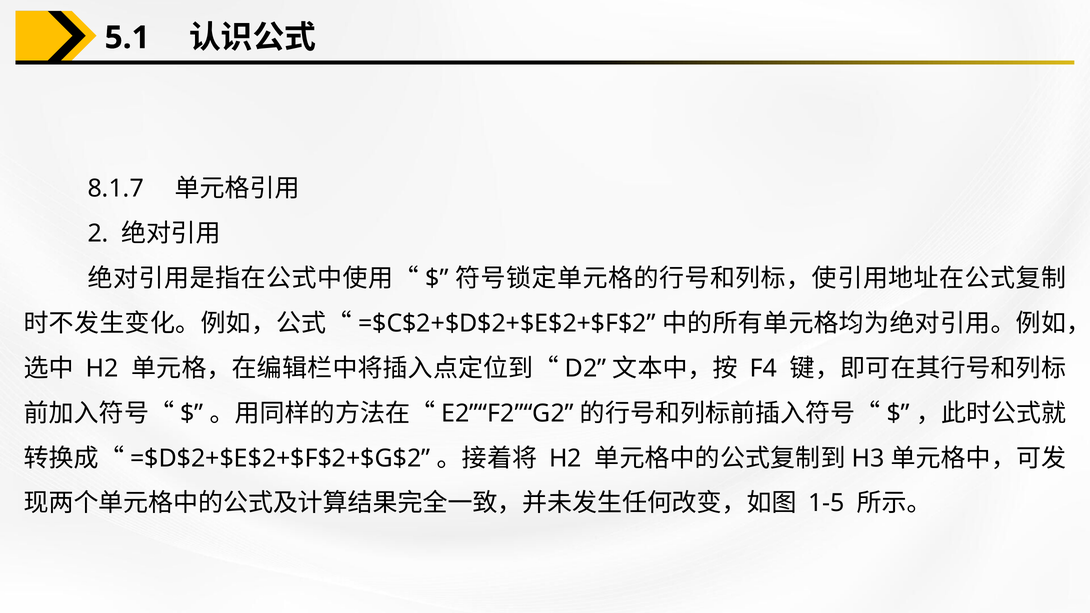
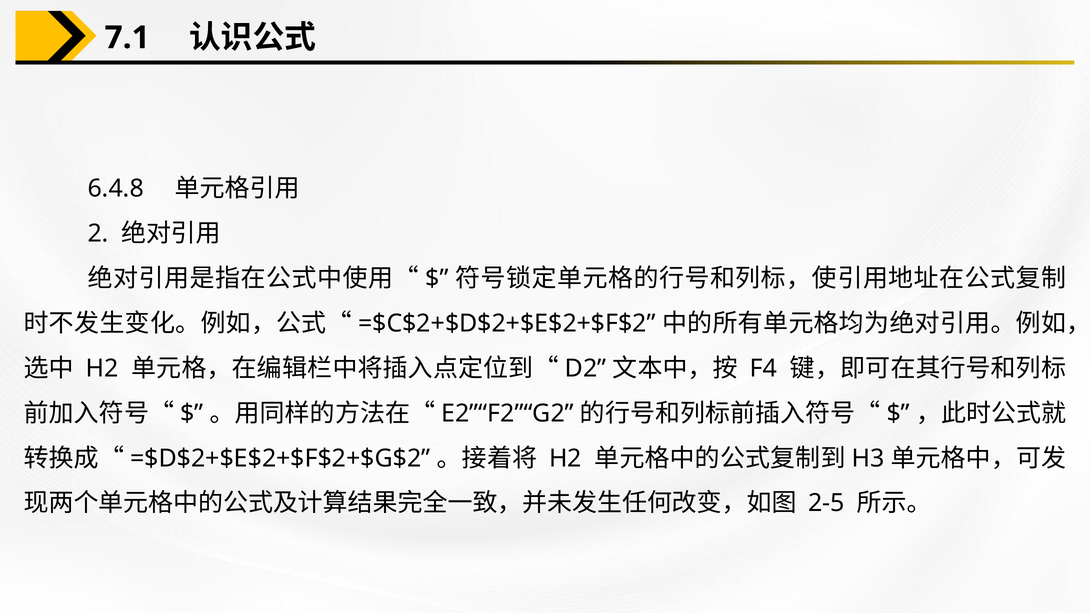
5.1: 5.1 -> 7.1
8.1.7: 8.1.7 -> 6.4.8
1-5: 1-5 -> 2-5
